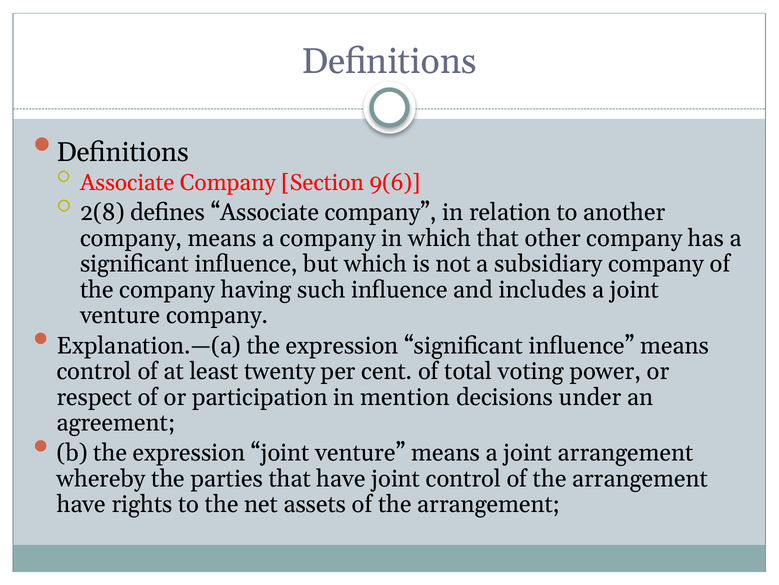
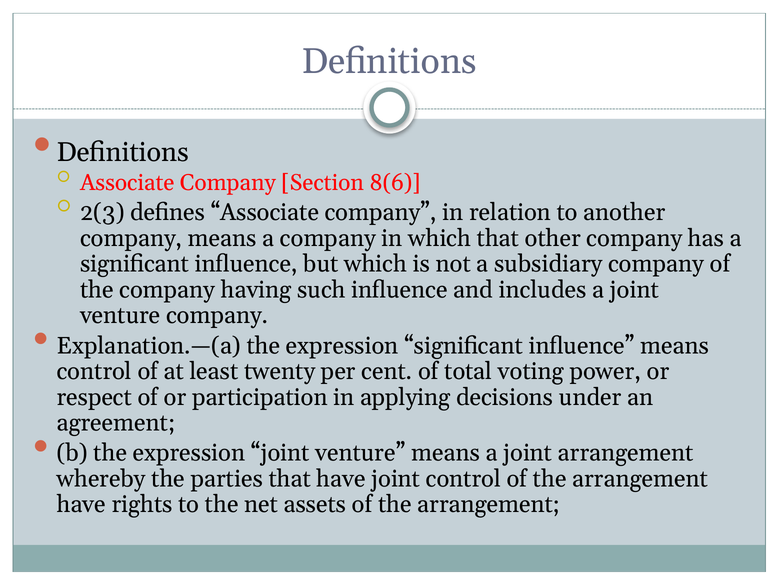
9(6: 9(6 -> 8(6
2(8: 2(8 -> 2(3
mention: mention -> applying
